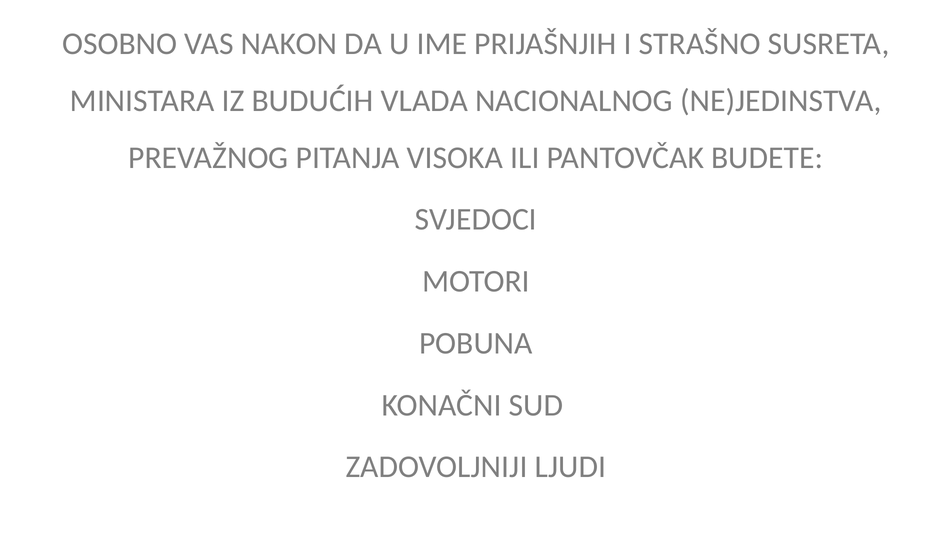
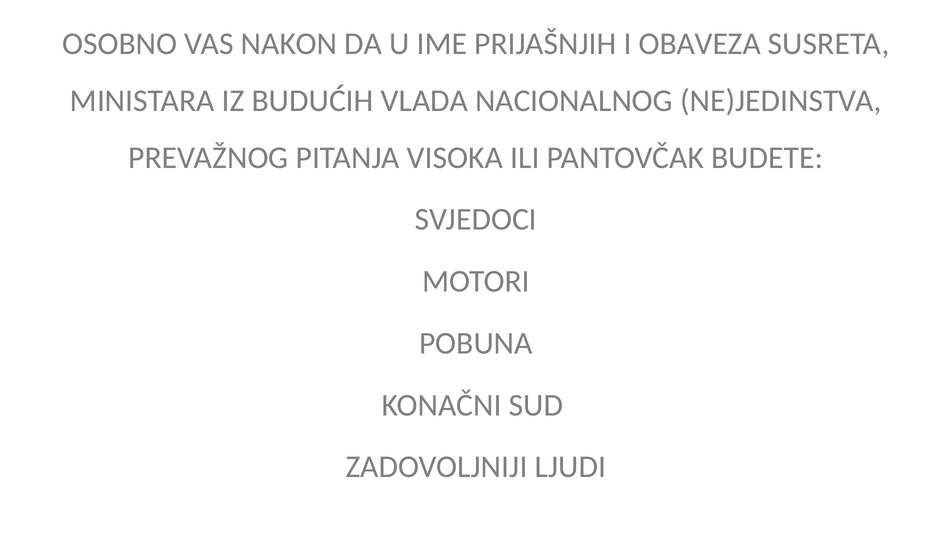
STRAŠNO: STRAŠNO -> OBAVEZA
